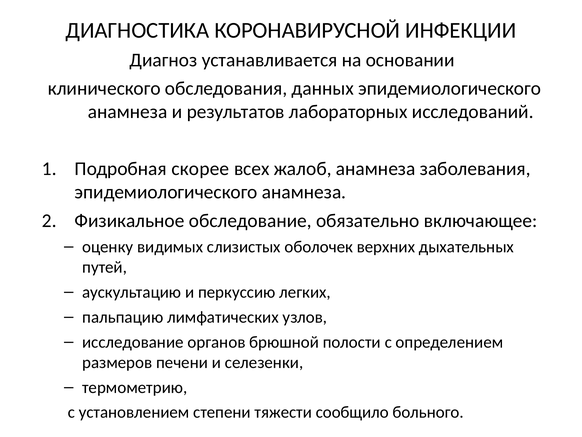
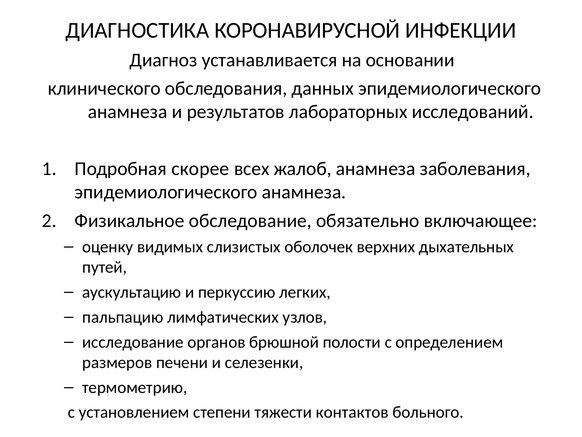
сообщило: сообщило -> контактов
